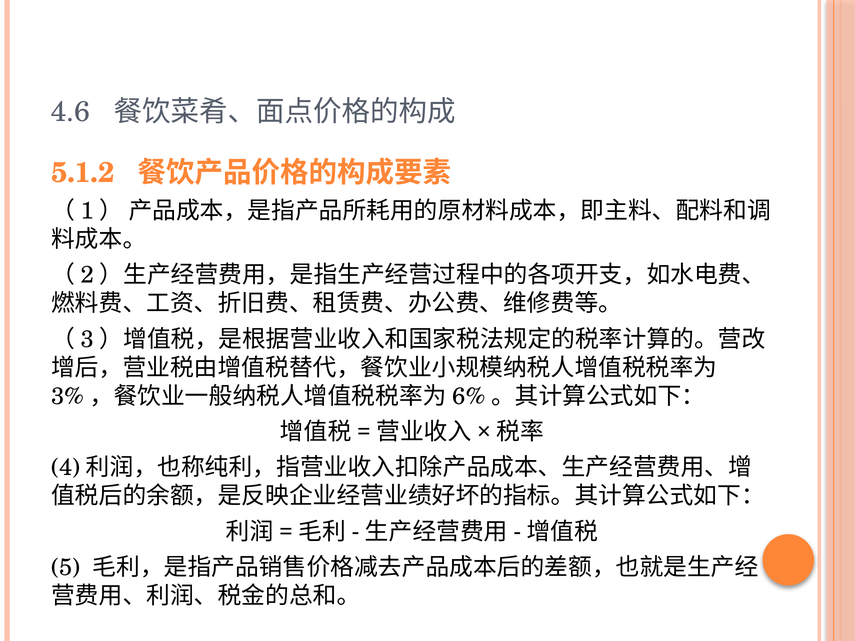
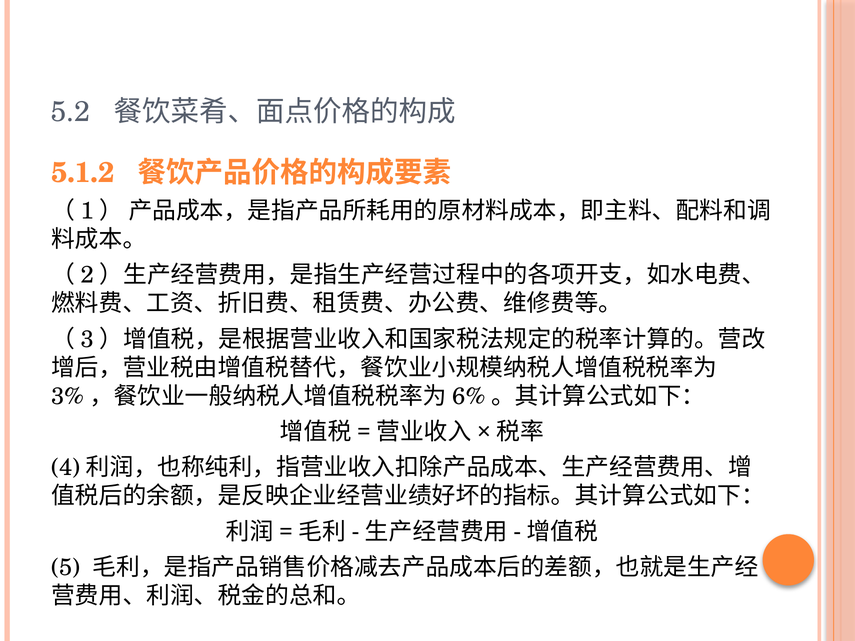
4.6: 4.6 -> 5.2
